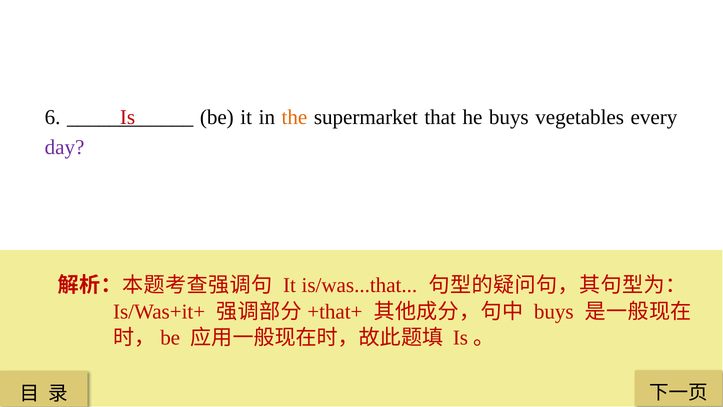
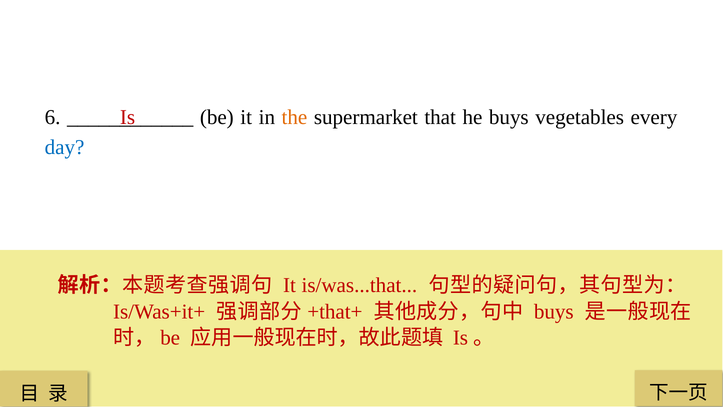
day colour: purple -> blue
